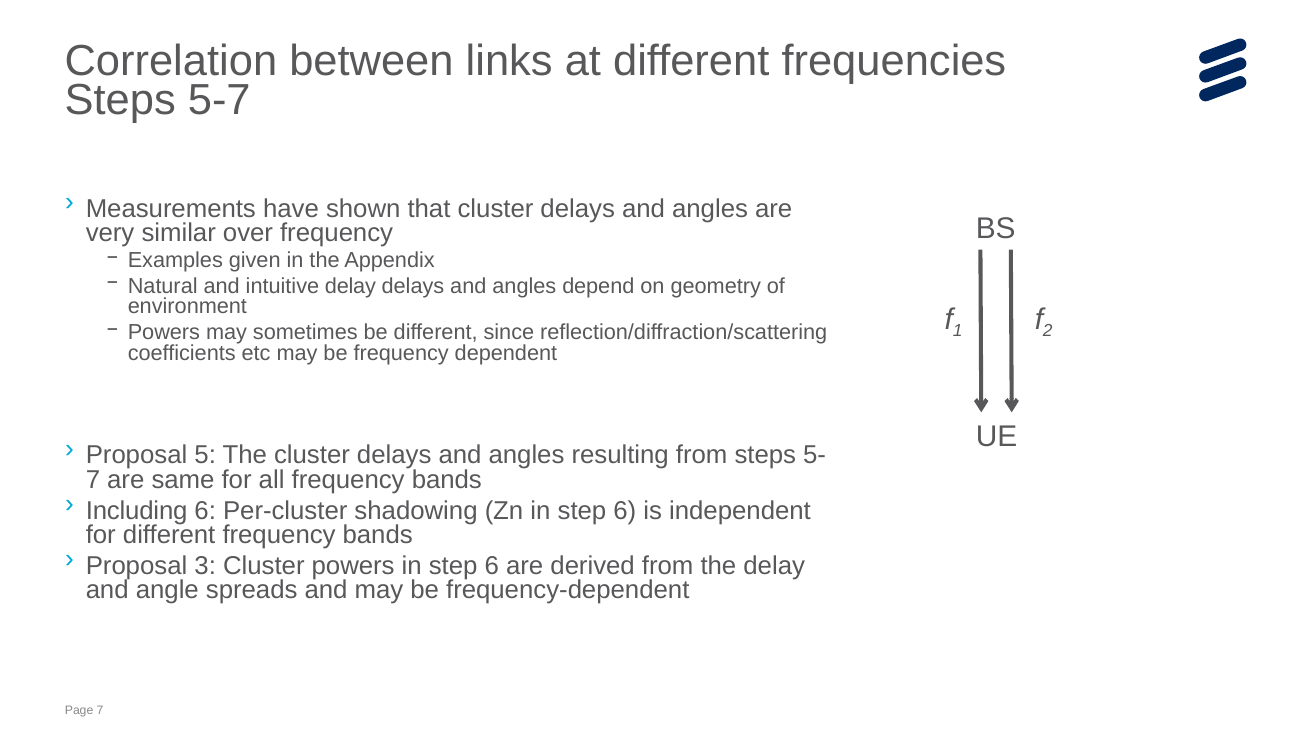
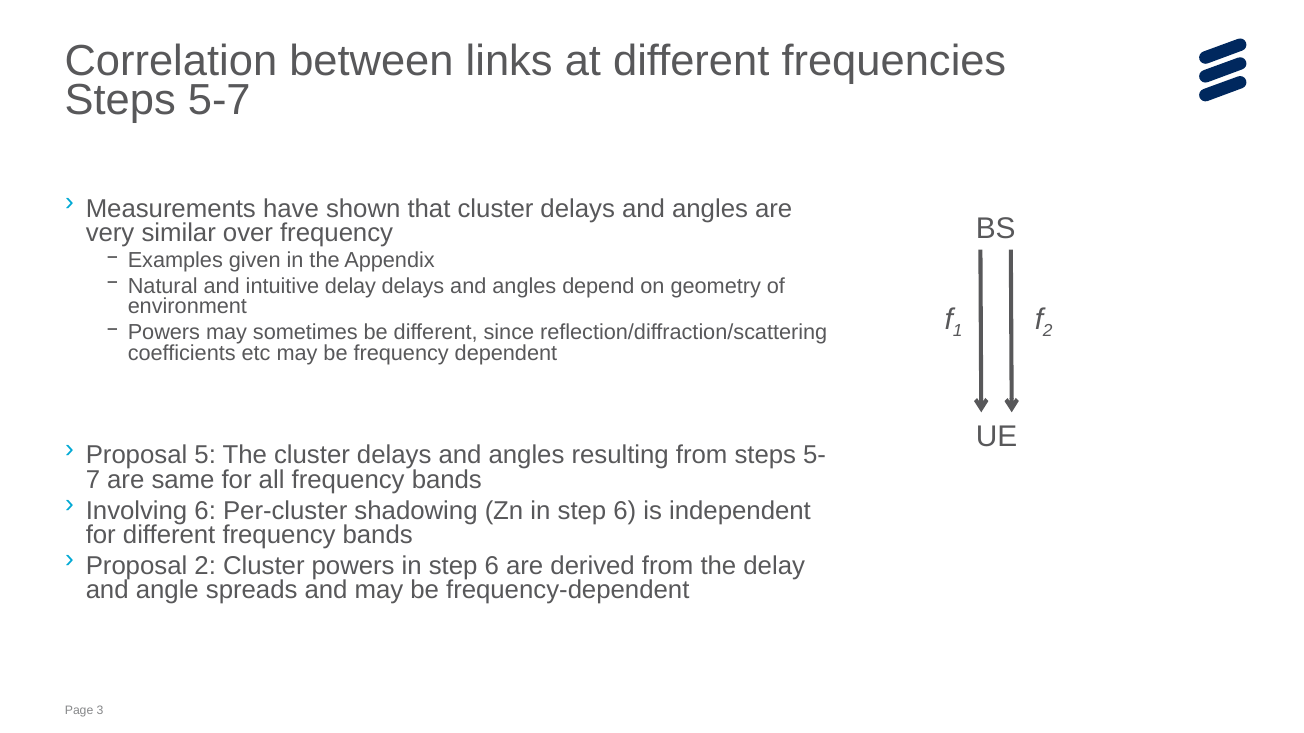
Including: Including -> Involving
Proposal 3: 3 -> 2
7 at (100, 711): 7 -> 3
